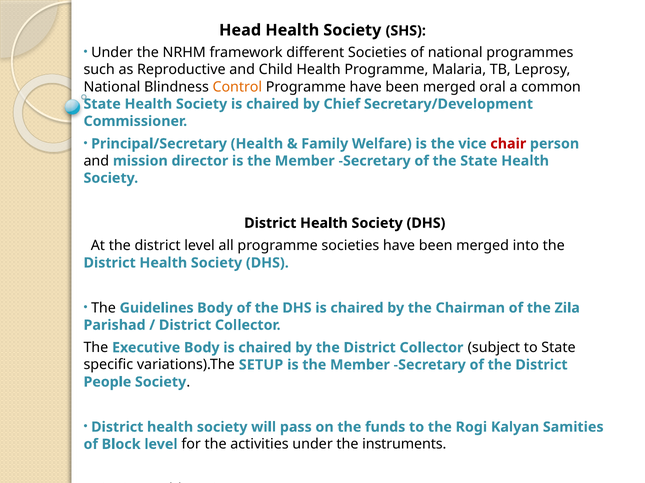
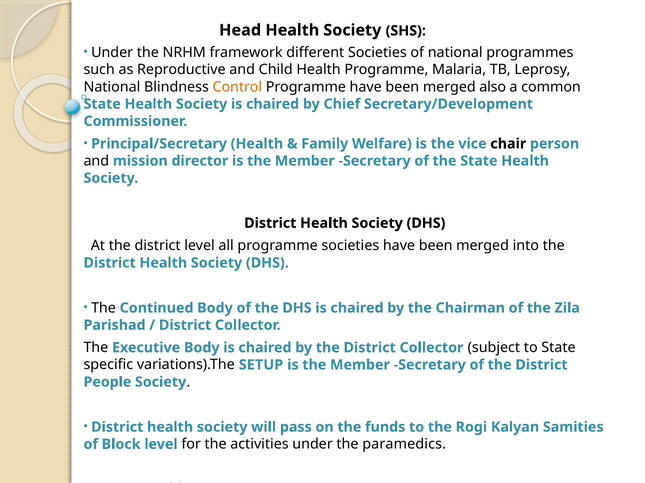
oral: oral -> also
chair colour: red -> black
Guidelines: Guidelines -> Continued
instruments: instruments -> paramedics
